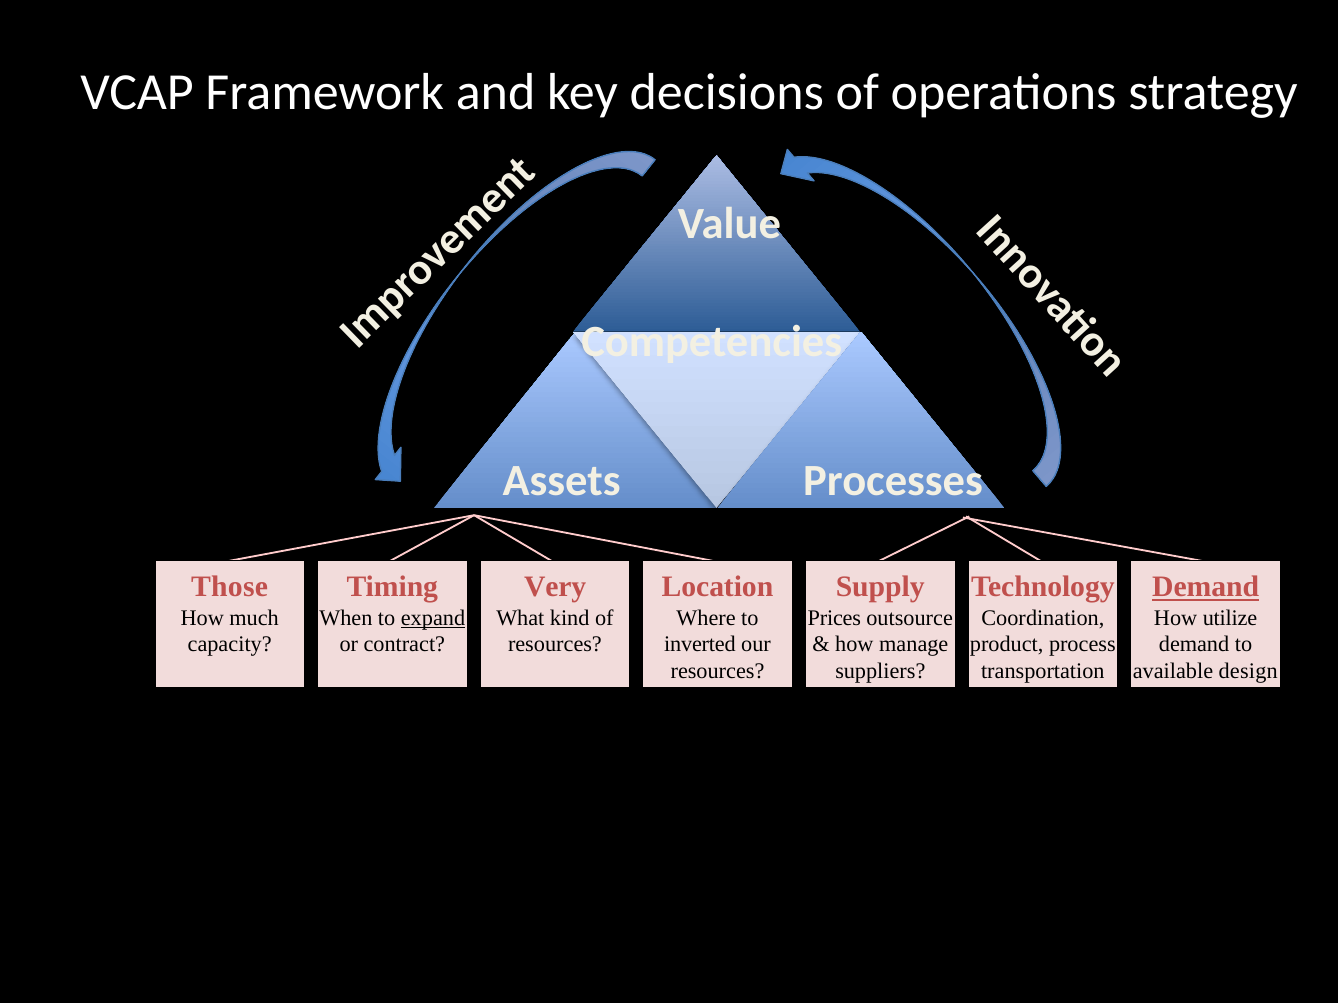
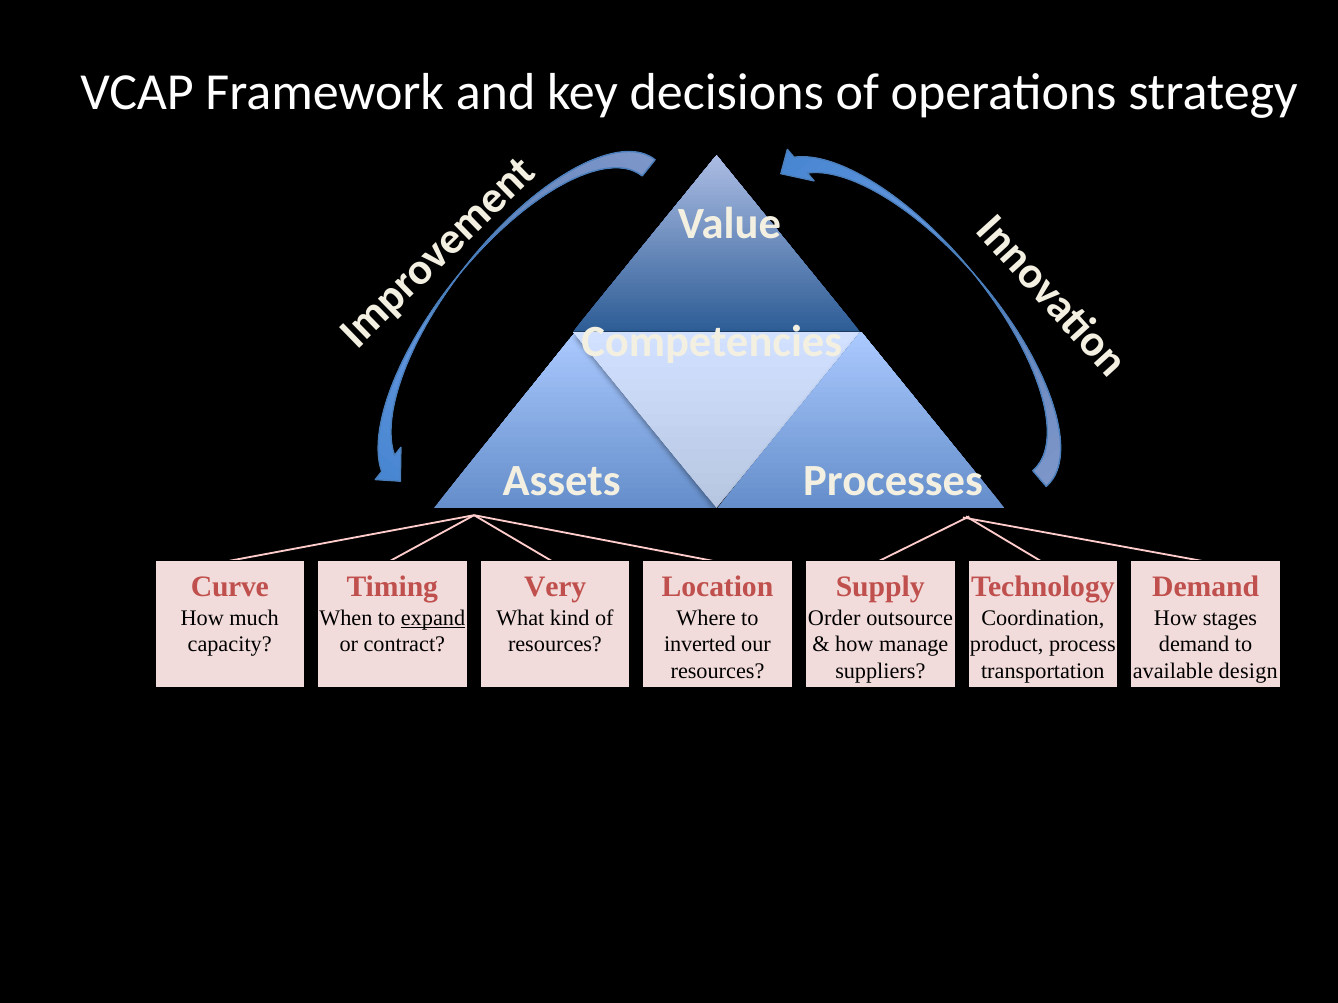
Those: Those -> Curve
Demand at (1206, 587) underline: present -> none
Prices: Prices -> Order
utilize: utilize -> stages
